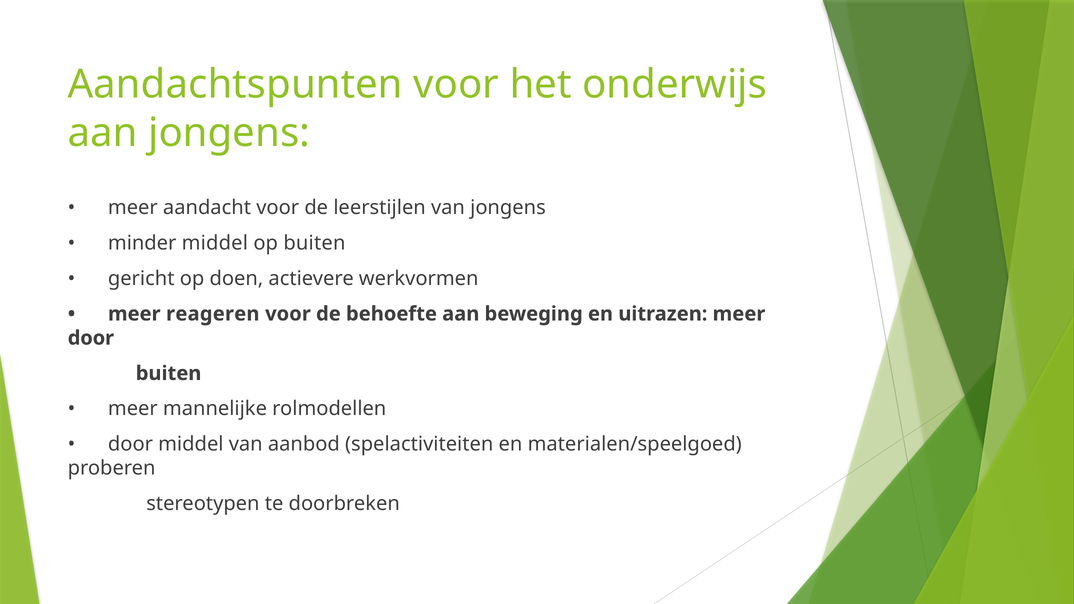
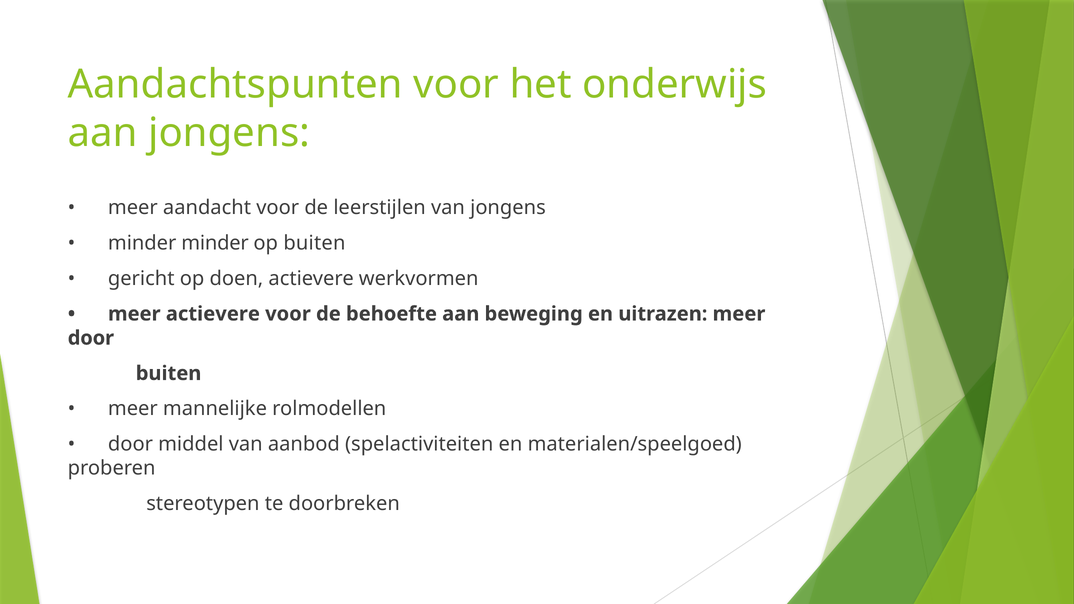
minder middel: middel -> minder
meer reageren: reageren -> actievere
